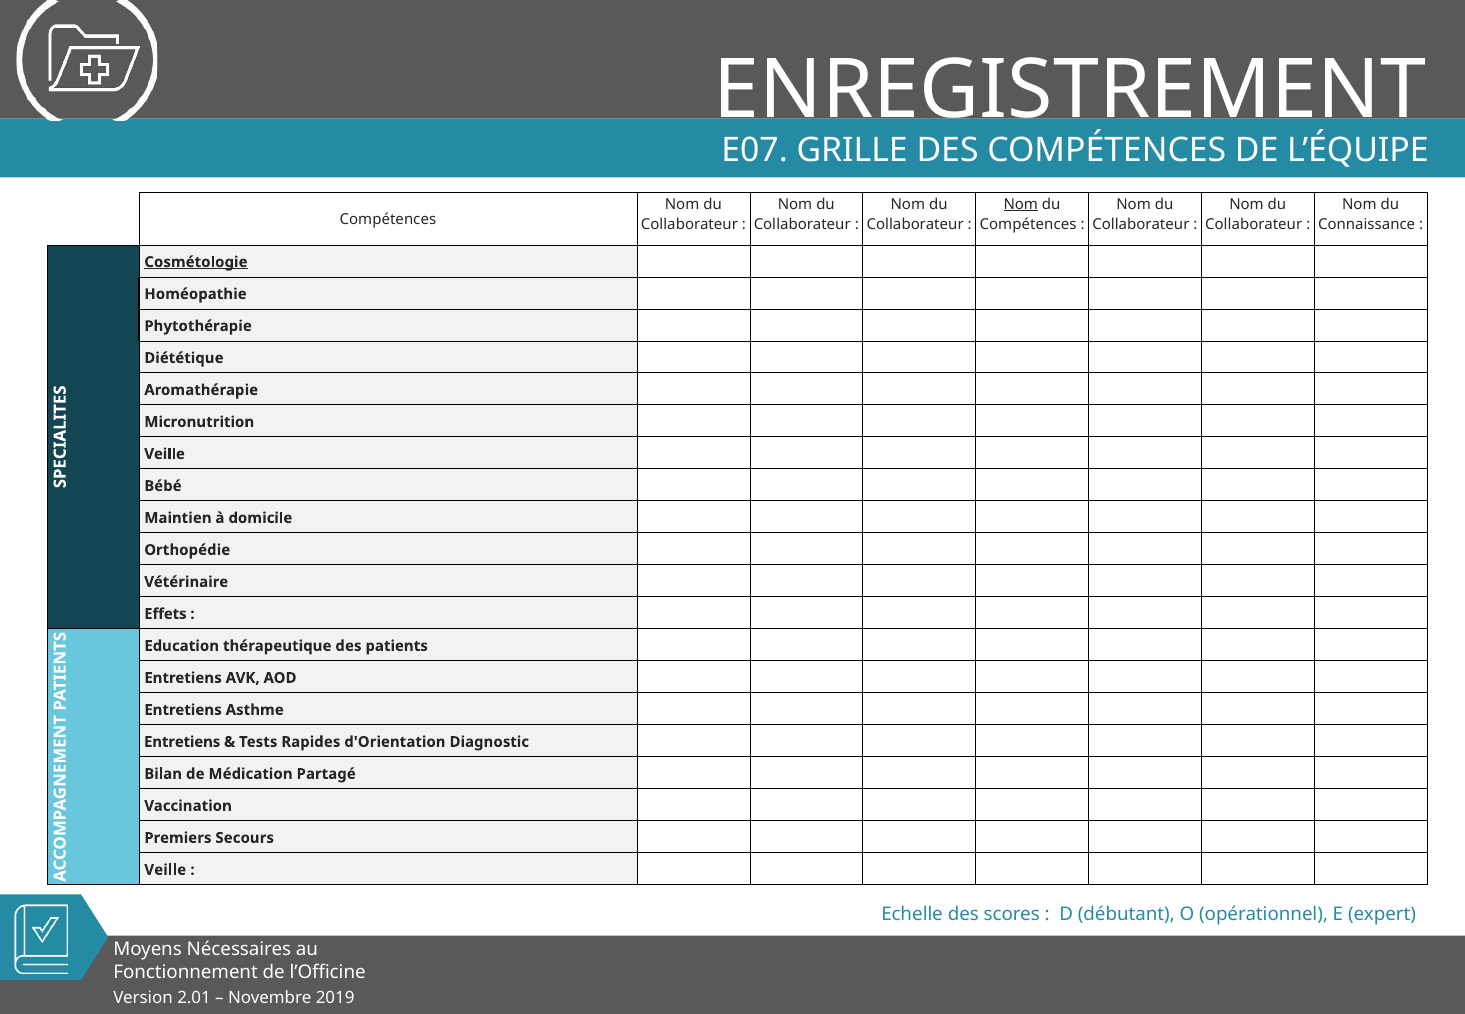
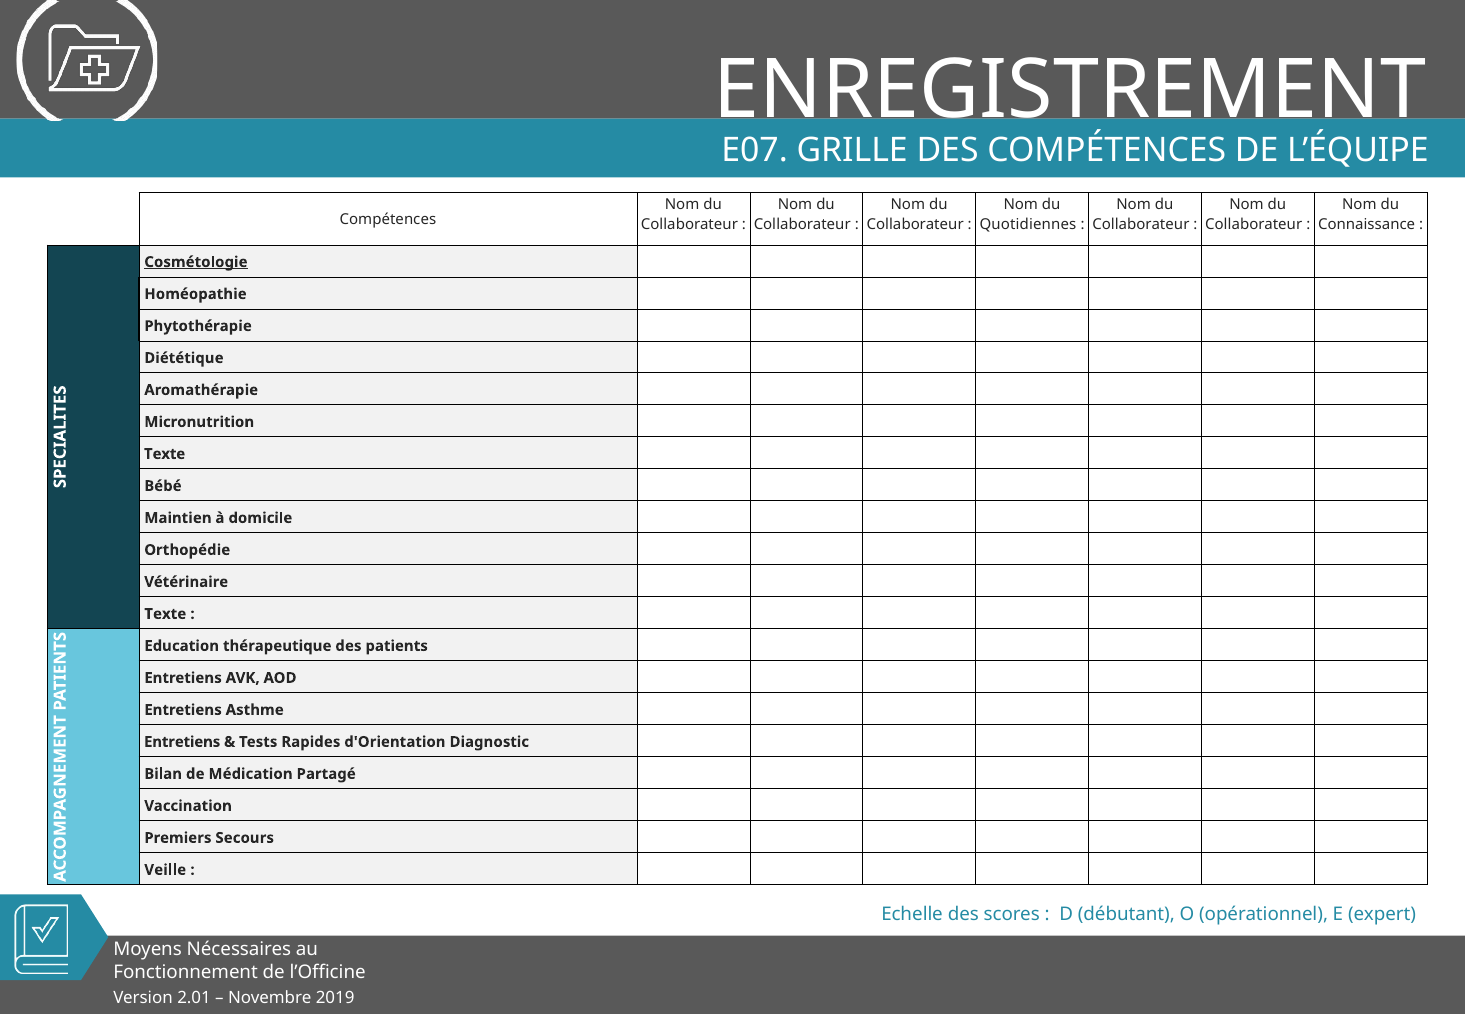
Nom at (1021, 204) underline: present -> none
Compétences at (1028, 225): Compétences -> Quotidiennes
Veille at (165, 454): Veille -> Texte
Effets at (165, 614): Effets -> Texte
